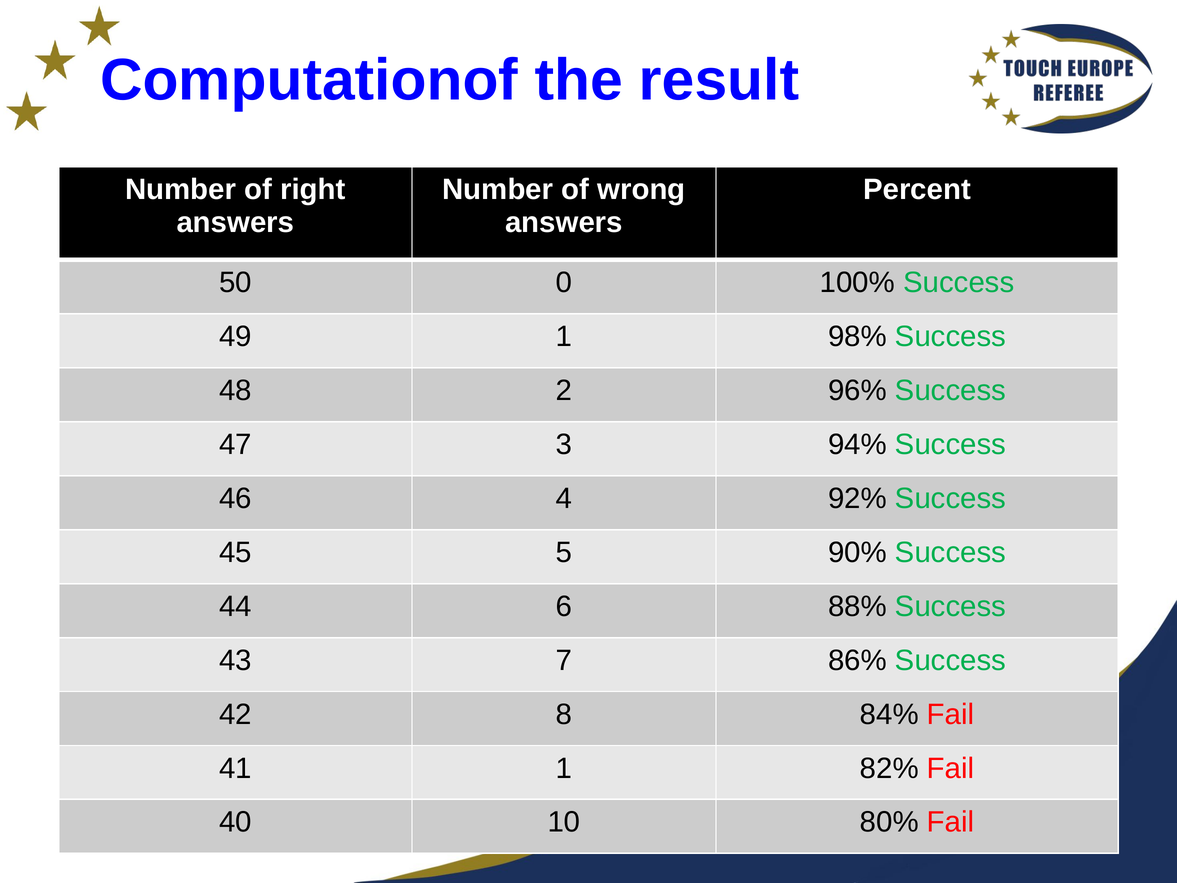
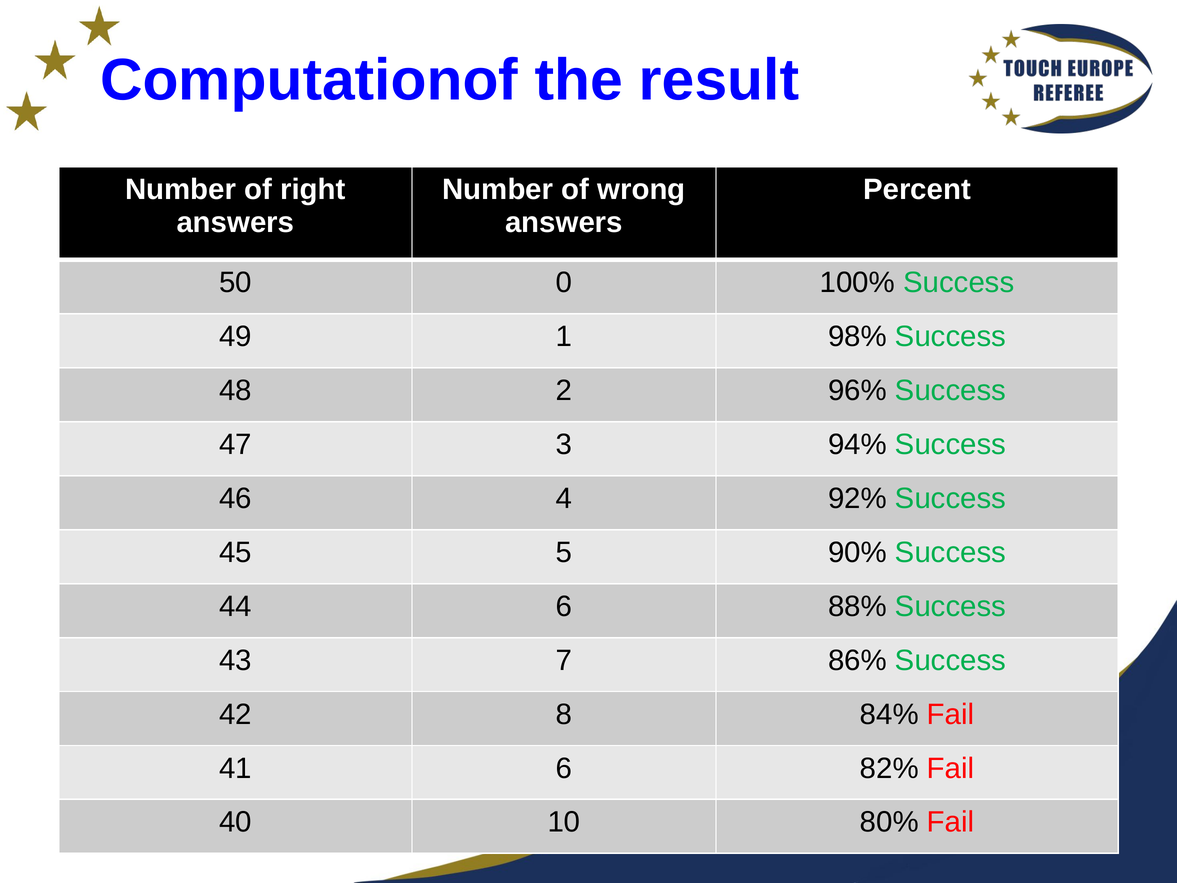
41 1: 1 -> 6
